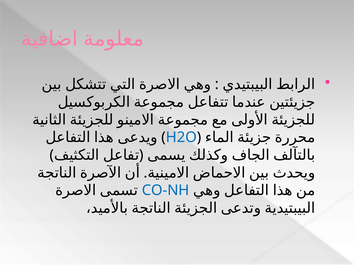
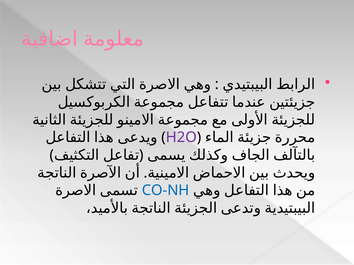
H2O colour: blue -> purple
